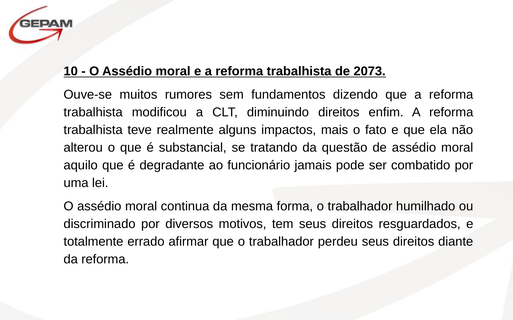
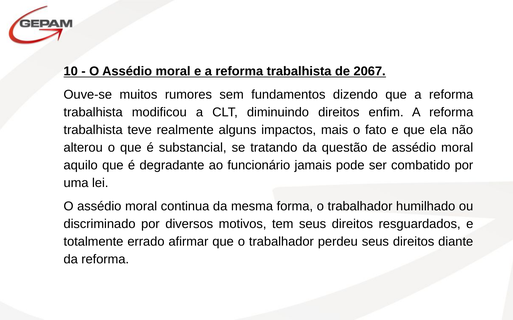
2073: 2073 -> 2067
